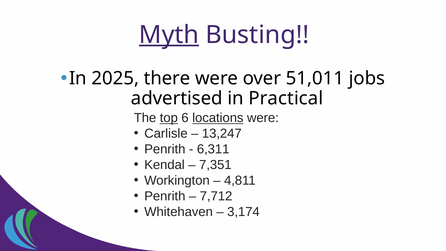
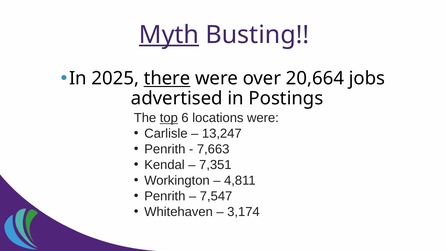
there underline: none -> present
51,011: 51,011 -> 20,664
Practical: Practical -> Postings
locations underline: present -> none
6,311: 6,311 -> 7,663
7,712: 7,712 -> 7,547
